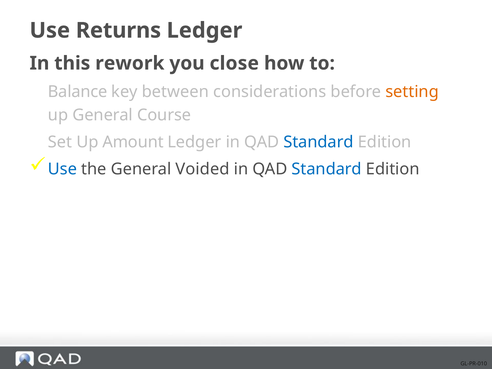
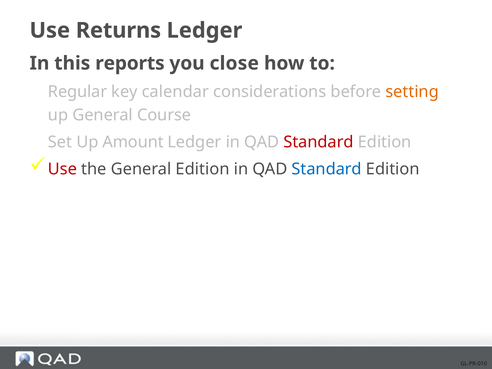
rework: rework -> reports
Balance: Balance -> Regular
between: between -> calendar
Standard at (319, 142) colour: blue -> red
Use at (63, 169) colour: blue -> red
General Voided: Voided -> Edition
